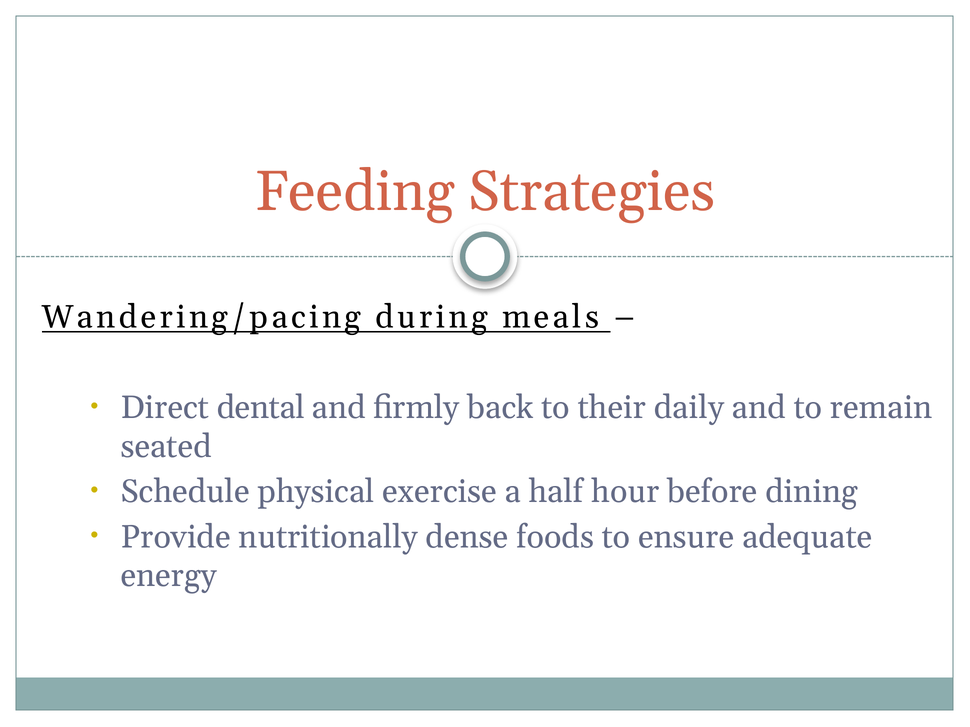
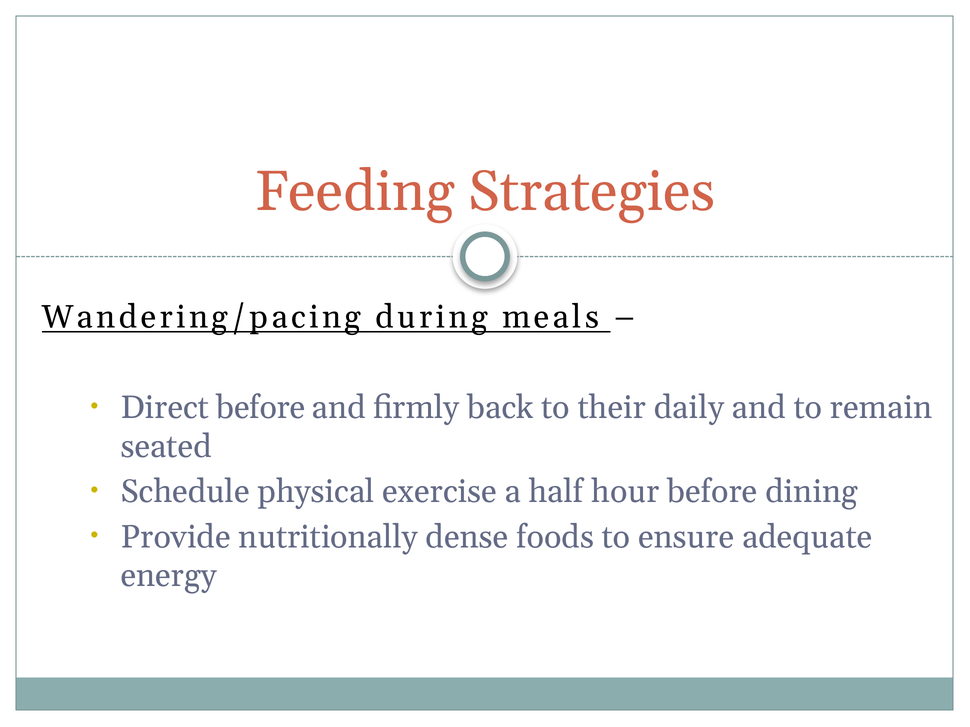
Direct dental: dental -> before
